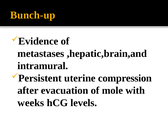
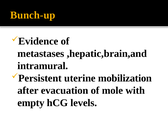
compression: compression -> mobilization
weeks: weeks -> empty
